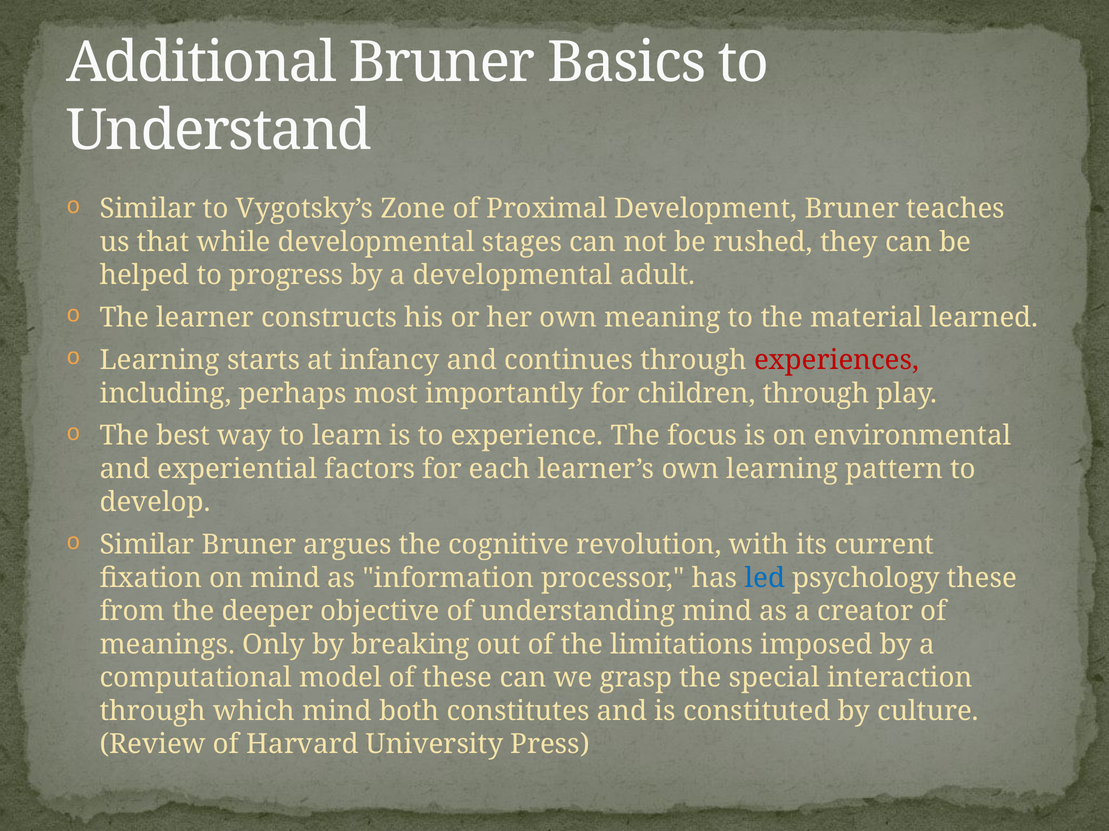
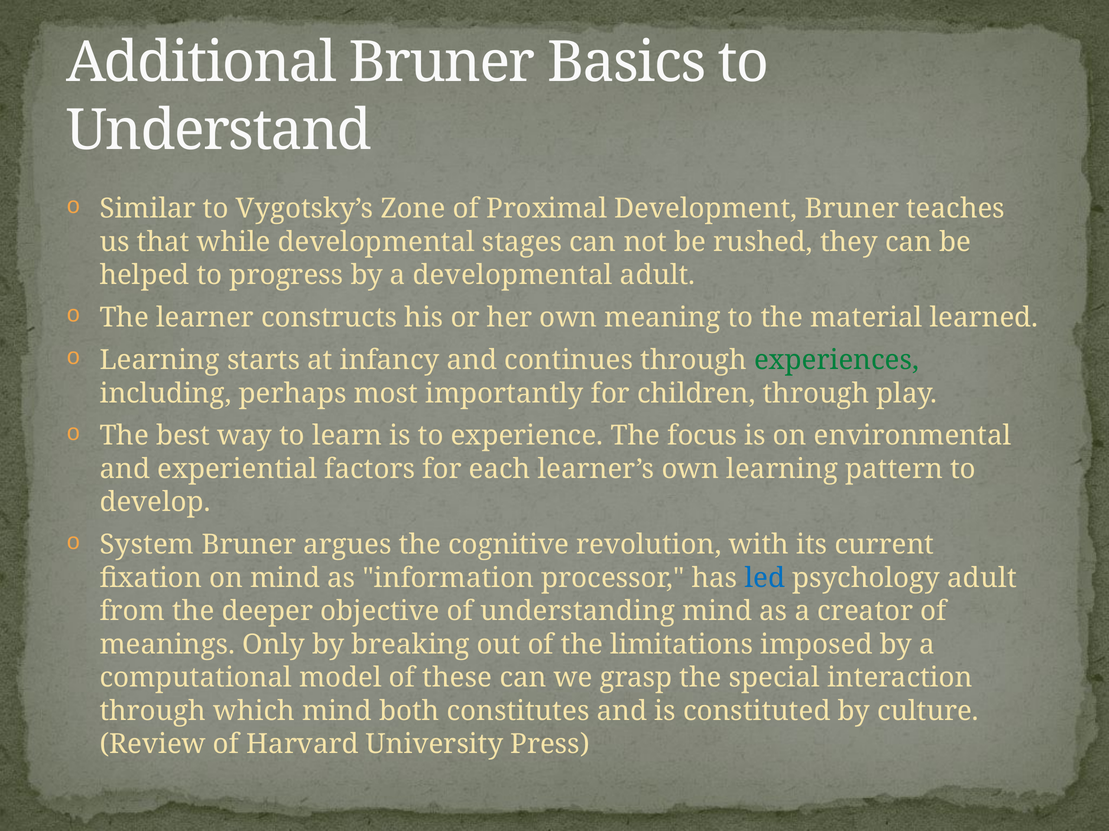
experiences colour: red -> green
Similar at (147, 545): Similar -> System
psychology these: these -> adult
